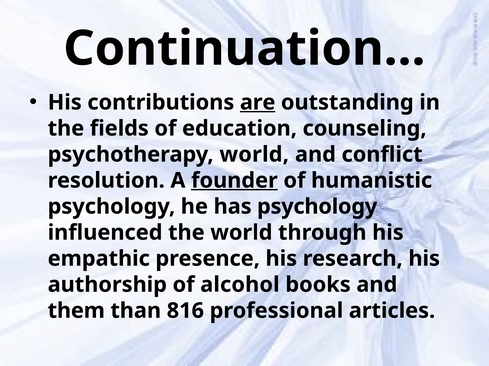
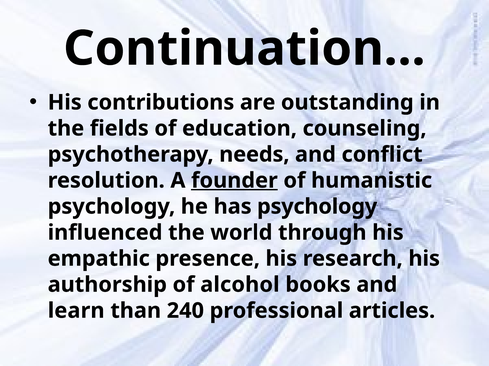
are underline: present -> none
psychotherapy world: world -> needs
them: them -> learn
816: 816 -> 240
